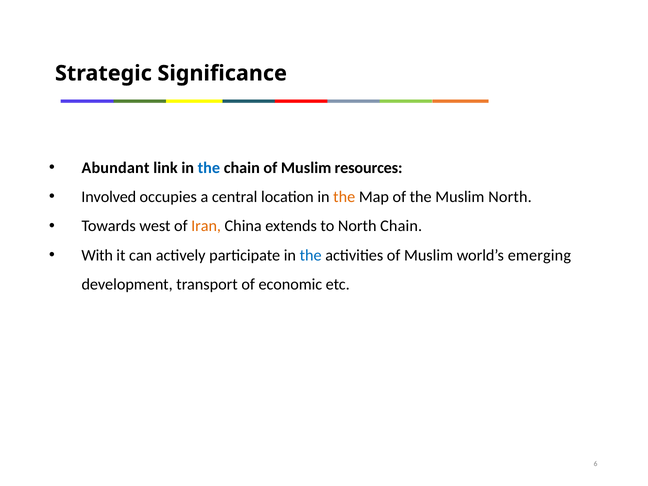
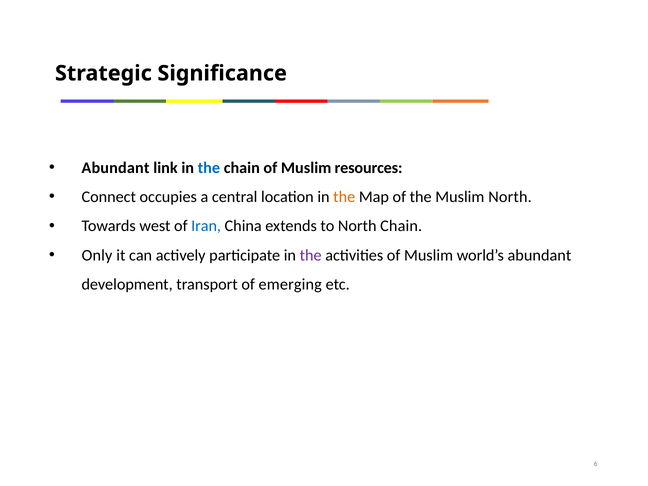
Involved: Involved -> Connect
Iran colour: orange -> blue
With: With -> Only
the at (311, 255) colour: blue -> purple
world’s emerging: emerging -> abundant
economic: economic -> emerging
